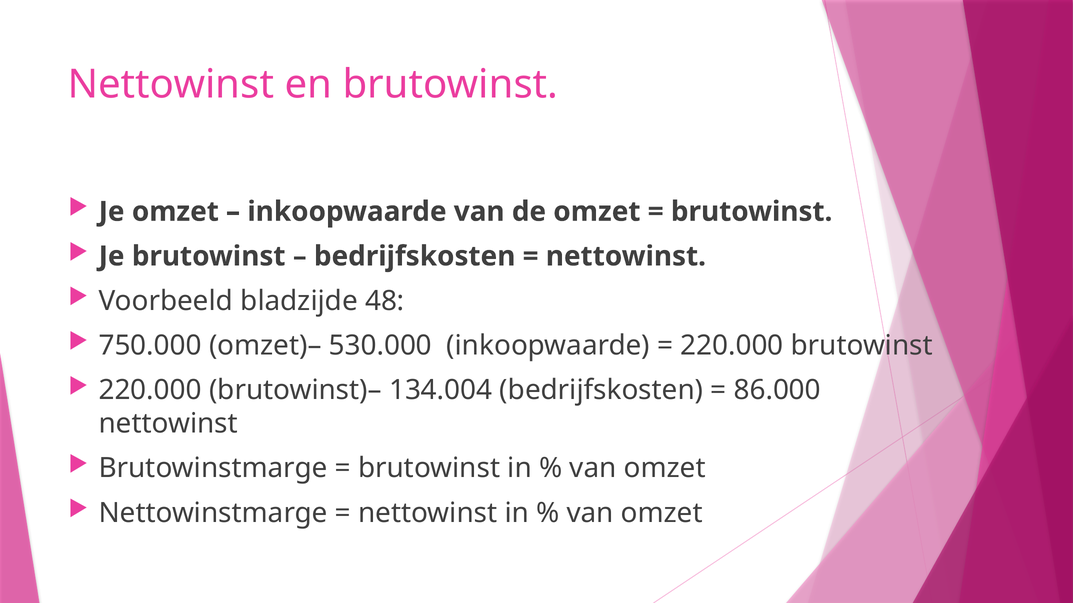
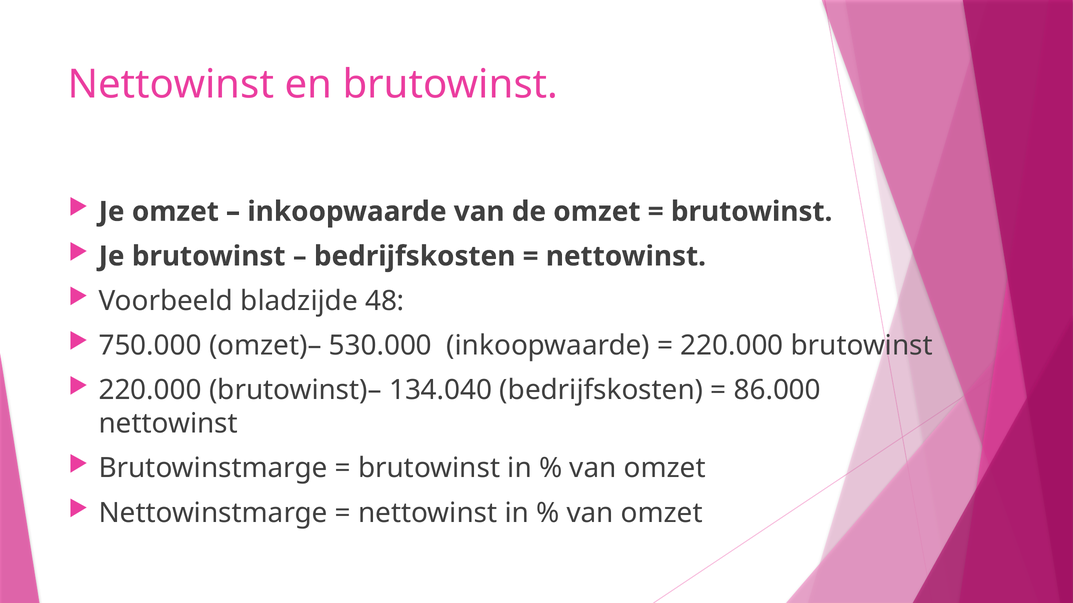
134.004: 134.004 -> 134.040
